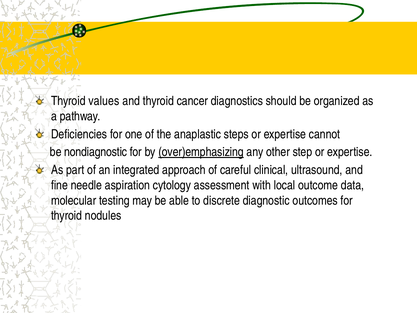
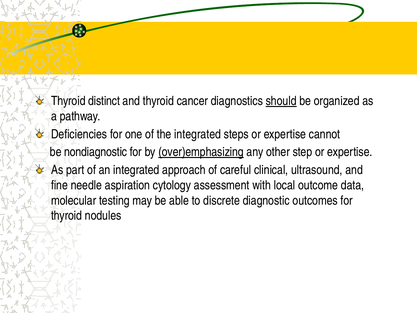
values: values -> distinct
should underline: none -> present
the anaplastic: anaplastic -> integrated
